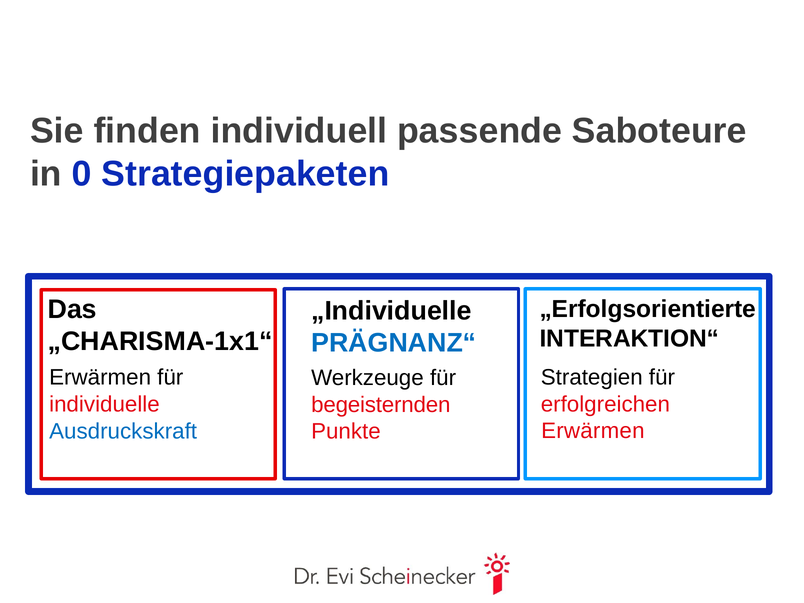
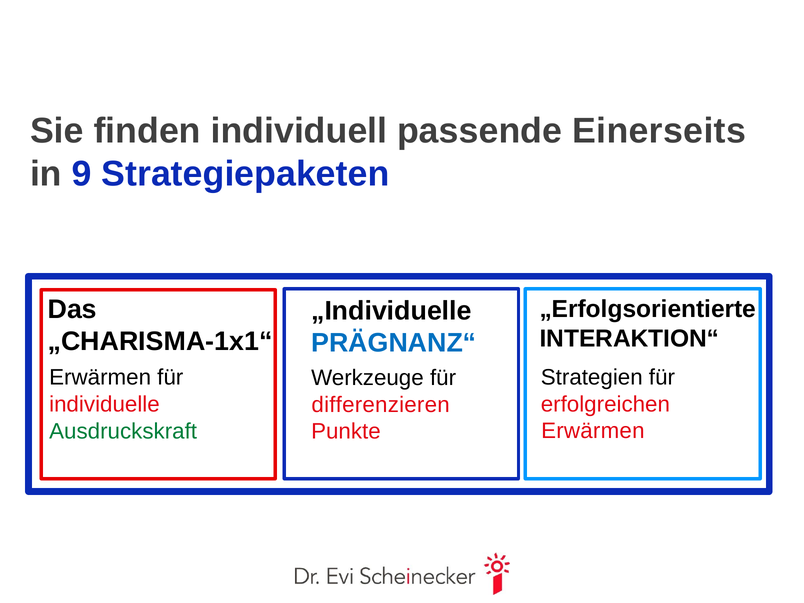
Saboteure: Saboteure -> Einerseits
0: 0 -> 9
begeisternden: begeisternden -> differenzieren
Ausdruckskraft colour: blue -> green
